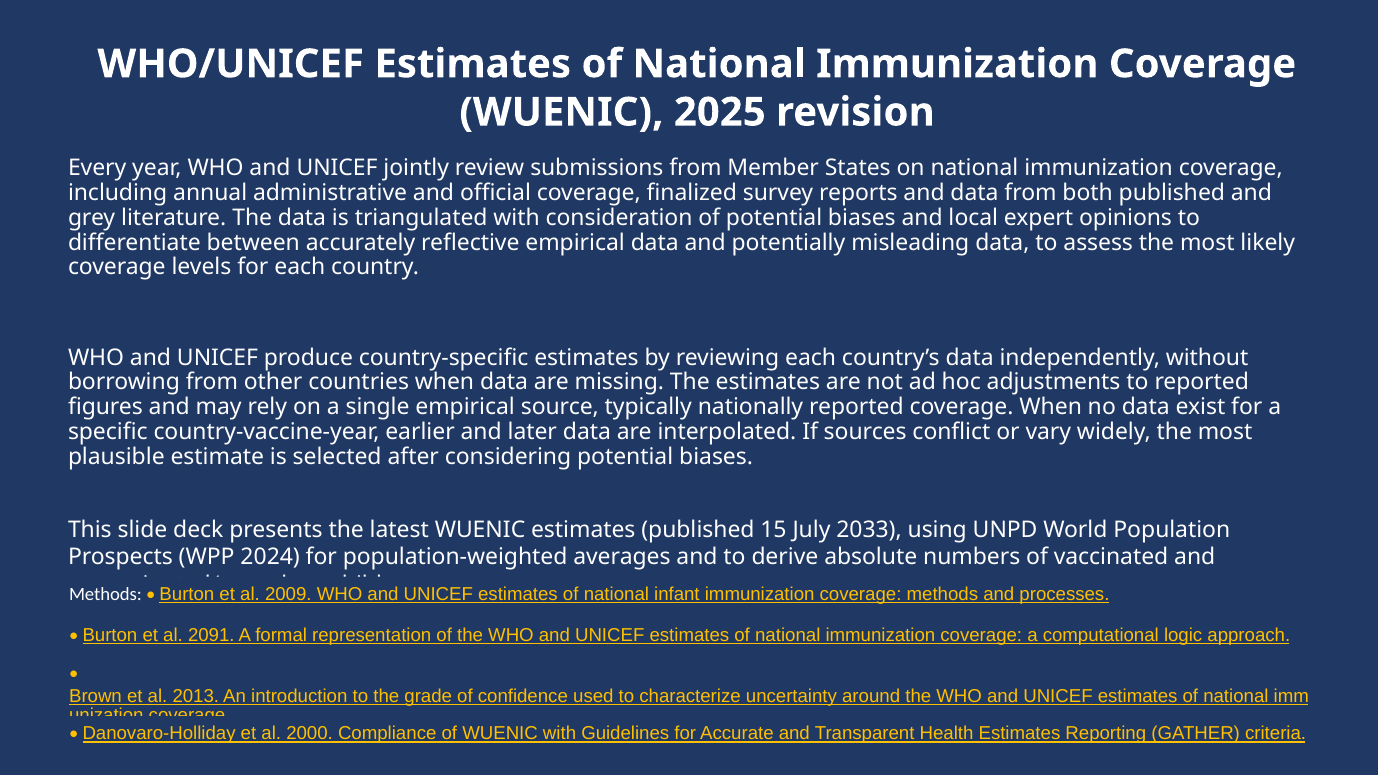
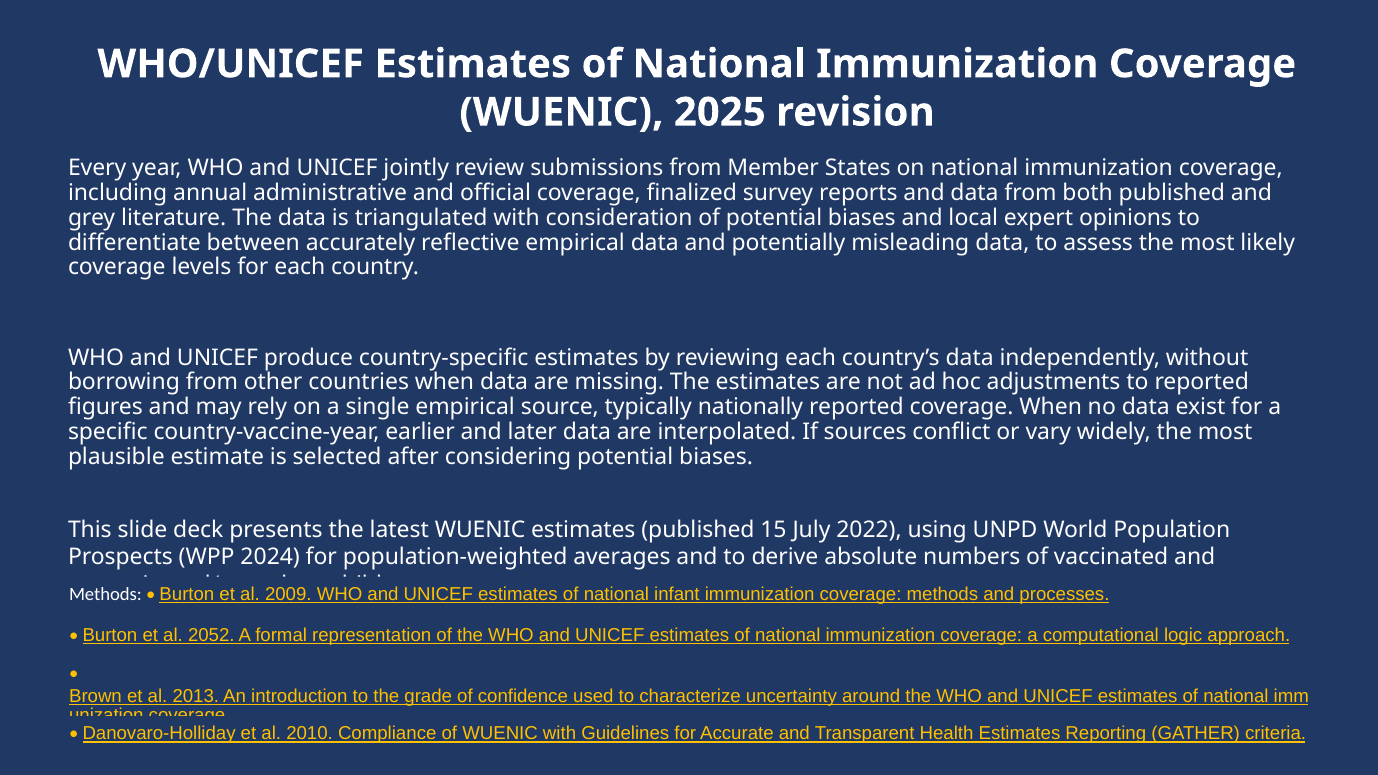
2033: 2033 -> 2022
2091: 2091 -> 2052
2000: 2000 -> 2010
